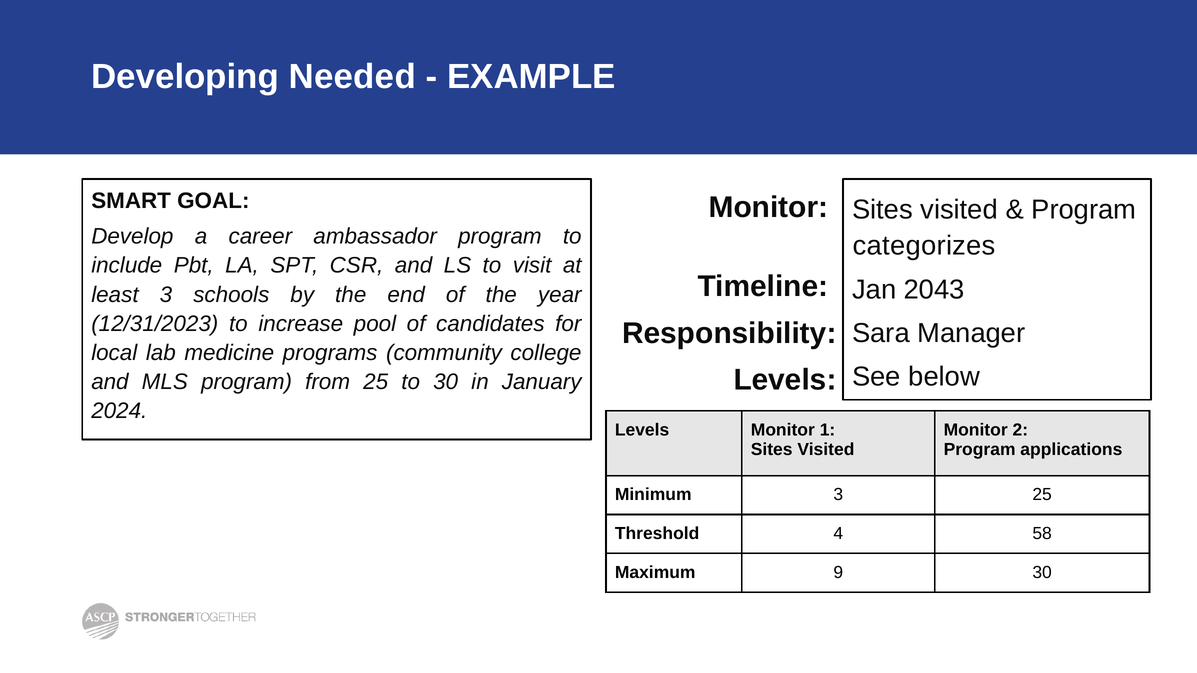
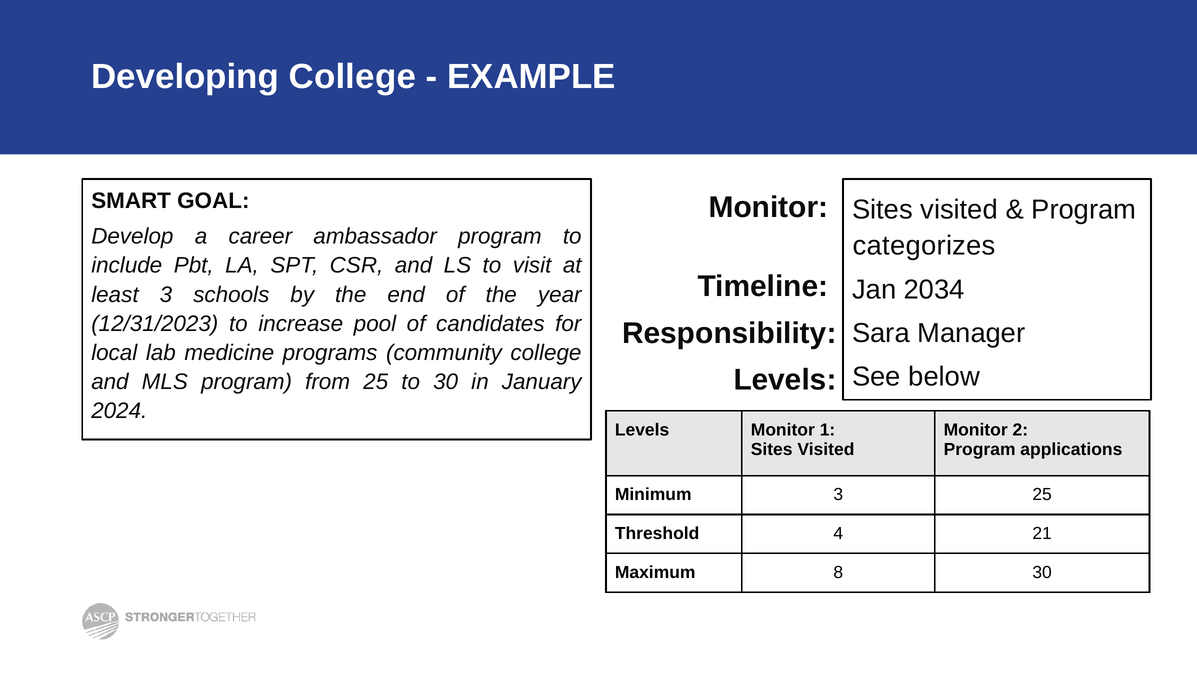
Developing Needed: Needed -> College
2043: 2043 -> 2034
58: 58 -> 21
9: 9 -> 8
